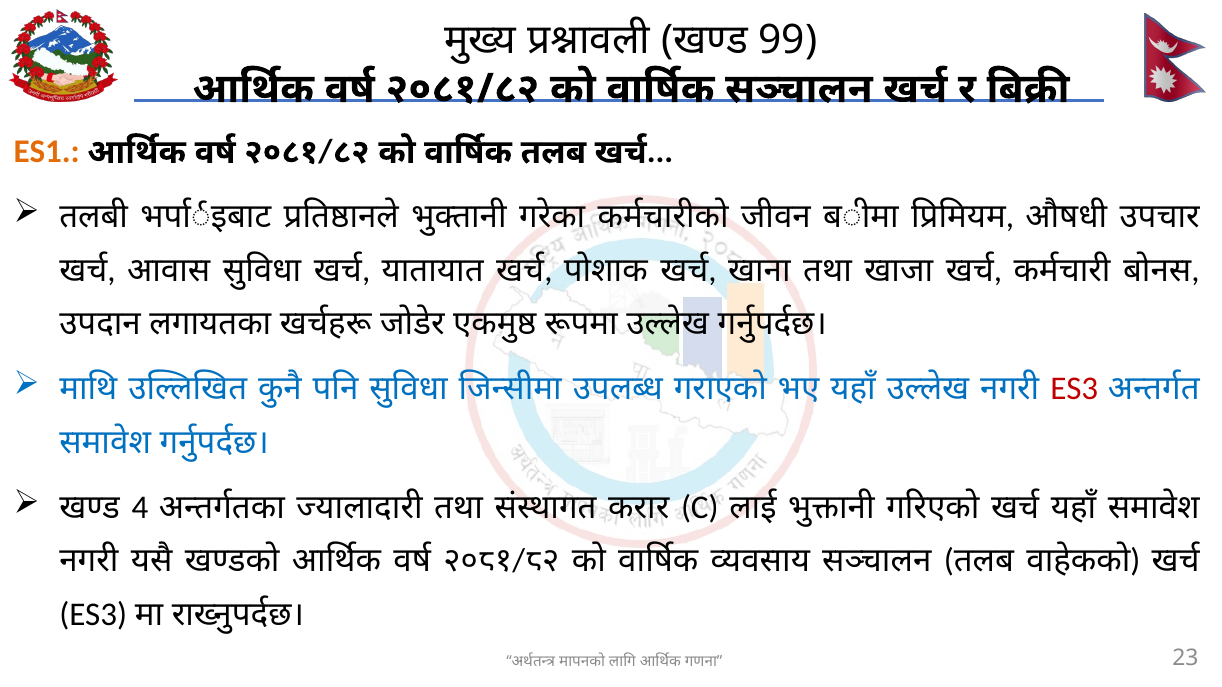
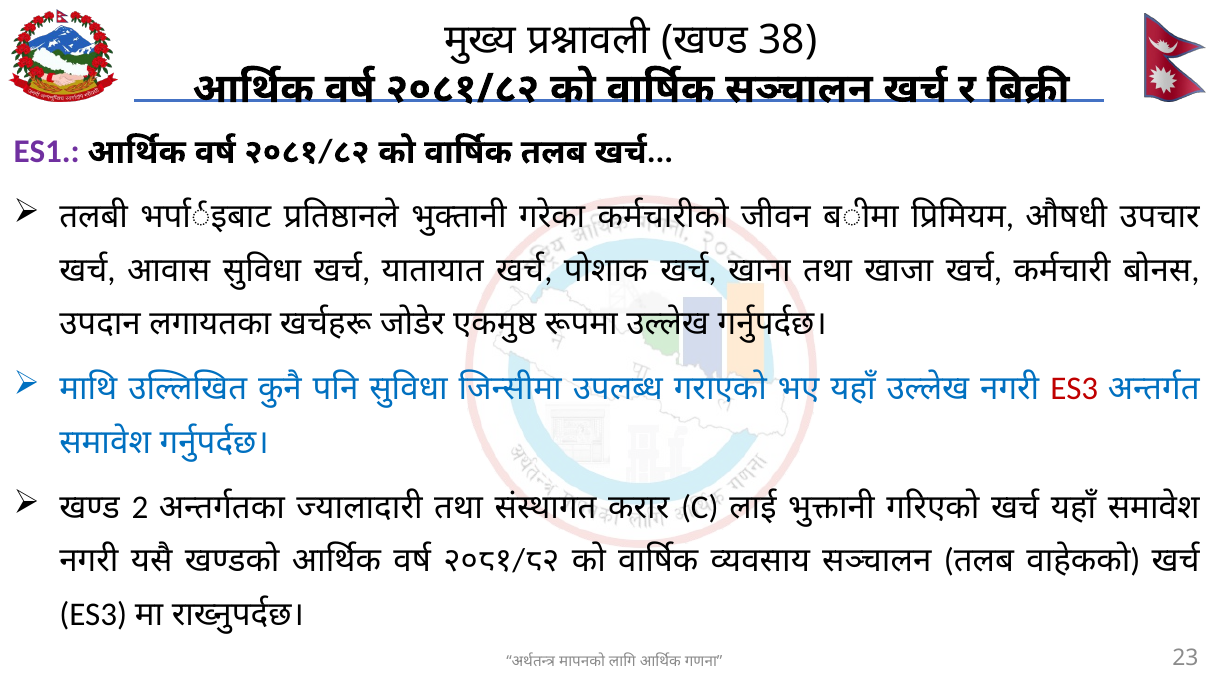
99: 99 -> 38
ES1 colour: orange -> purple
4: 4 -> 2
